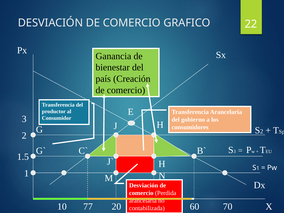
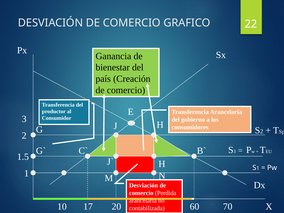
77: 77 -> 17
